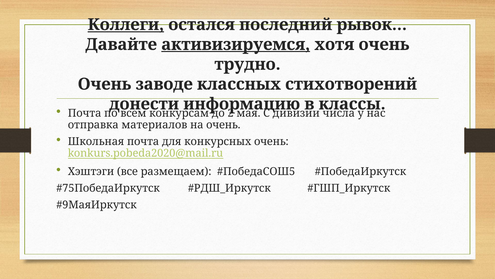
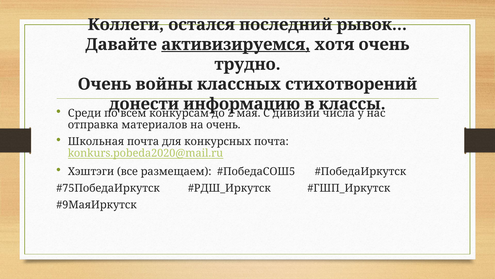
Коллеги underline: present -> none
заводе: заводе -> войны
Почта at (85, 113): Почта -> Среди
конкурсных очень: очень -> почта
